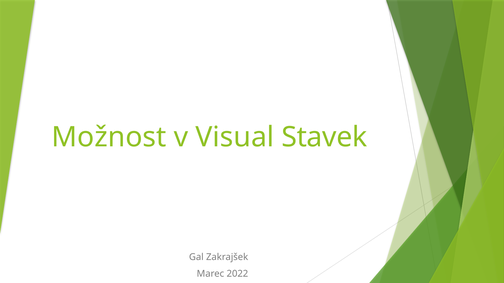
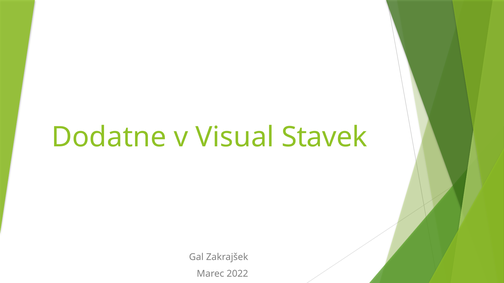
Možnost: Možnost -> Dodatne
